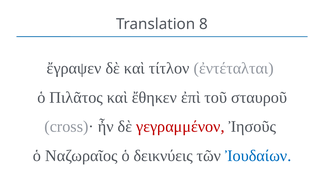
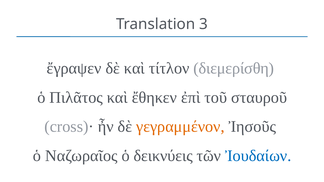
8: 8 -> 3
ἐντέταλται: ἐντέταλται -> διεμερίσθη
γεγραμμένον colour: red -> orange
